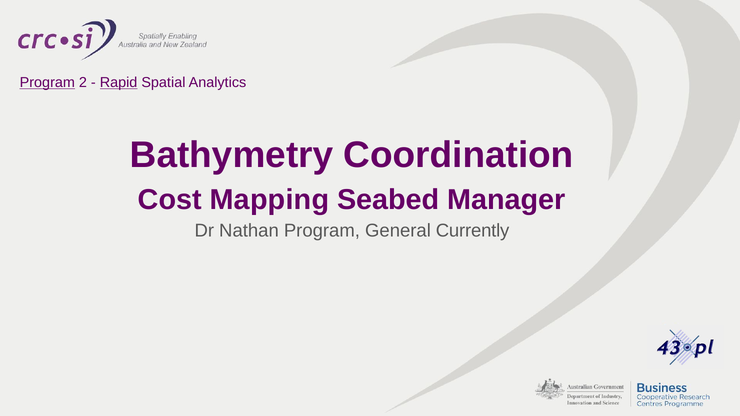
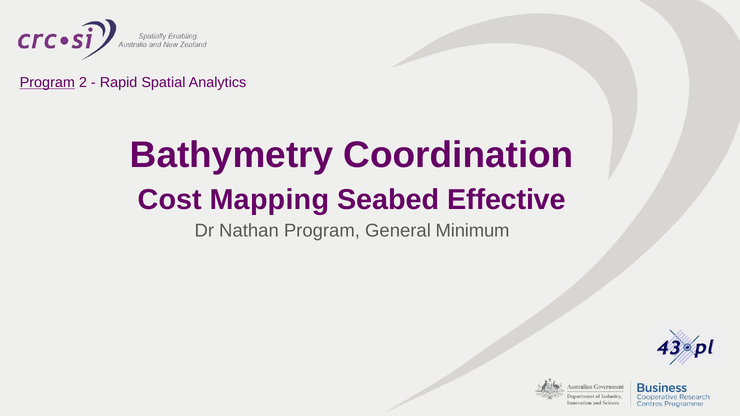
Rapid underline: present -> none
Manager: Manager -> Effective
Currently: Currently -> Minimum
